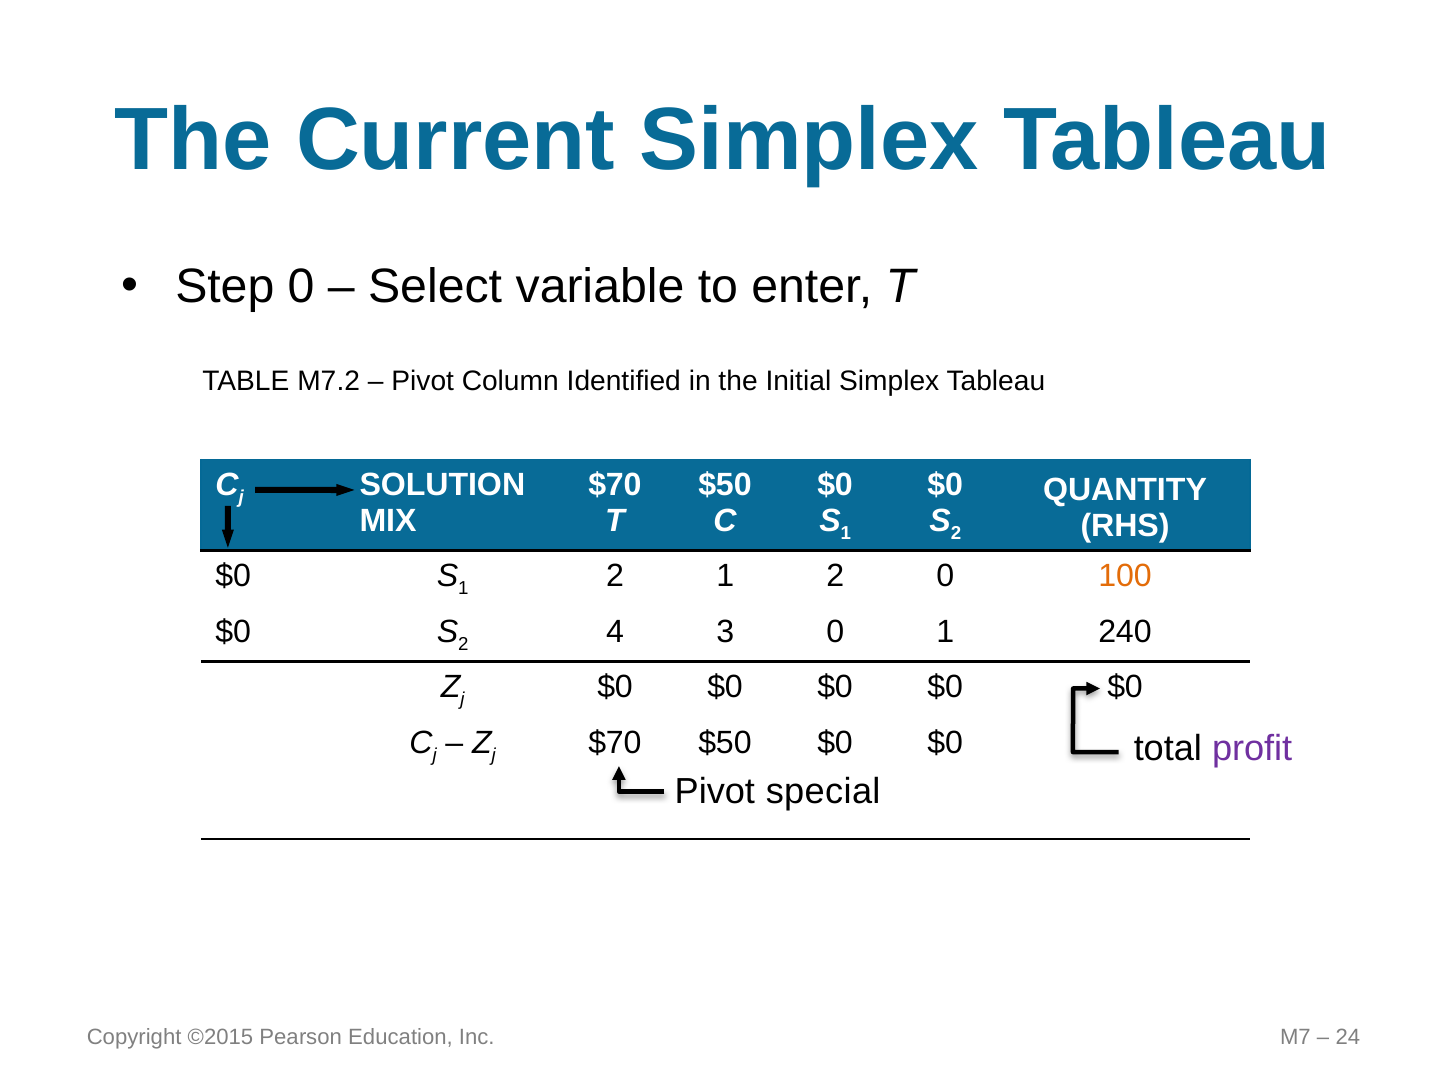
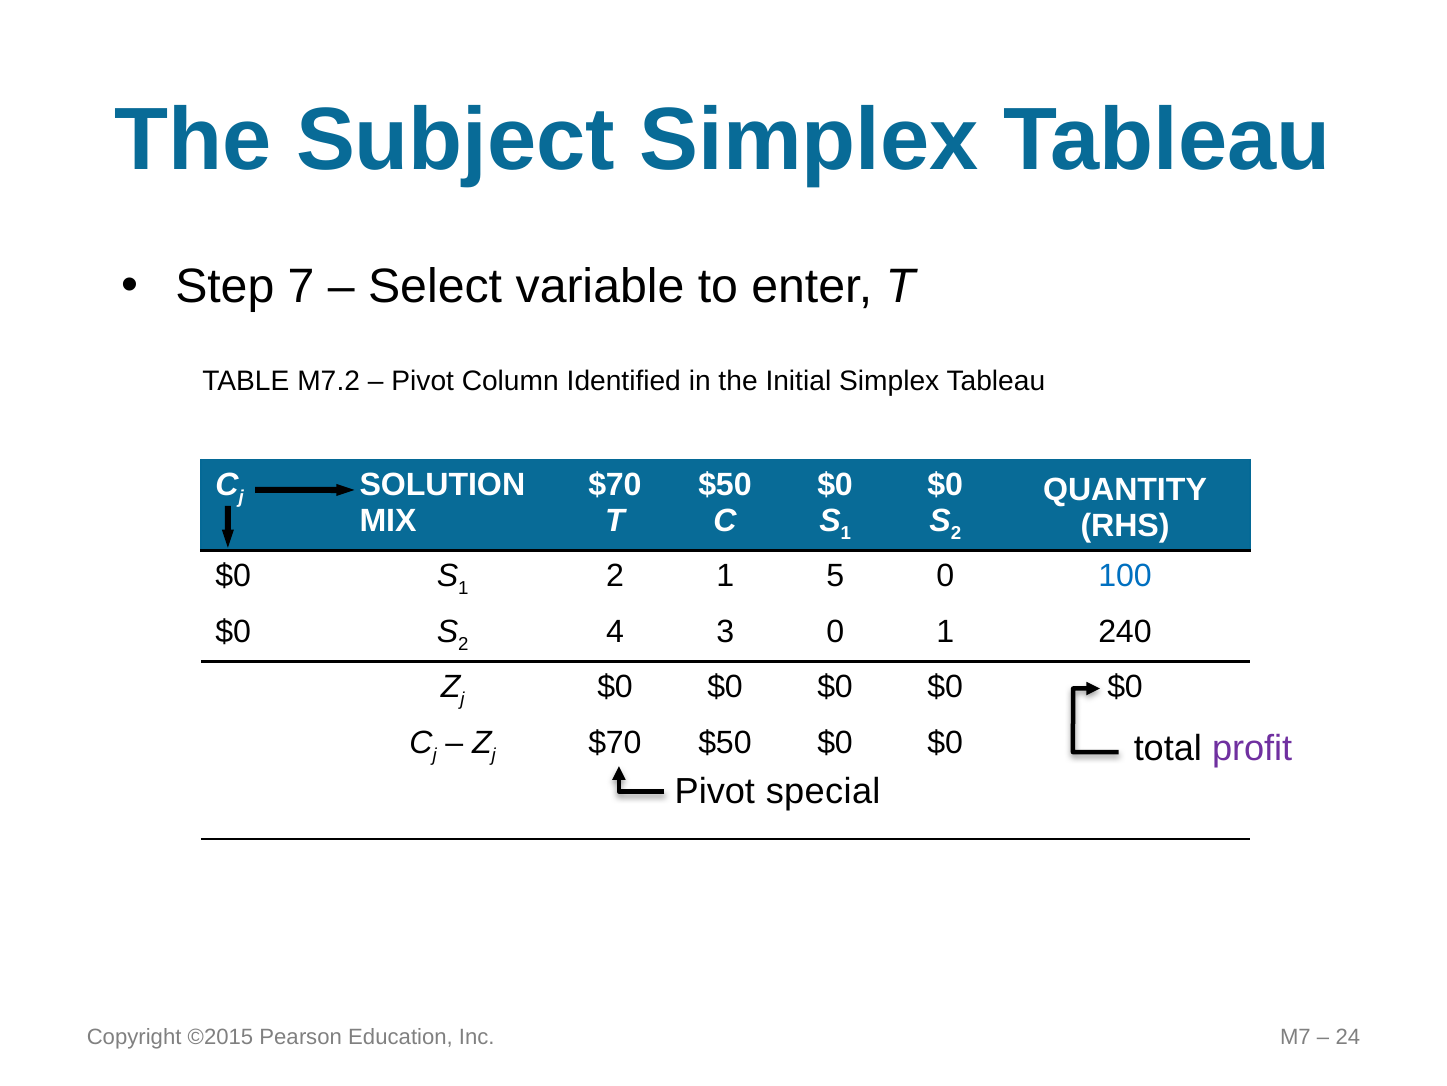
Current: Current -> Subject
Step 0: 0 -> 7
2 1 2: 2 -> 5
100 colour: orange -> blue
